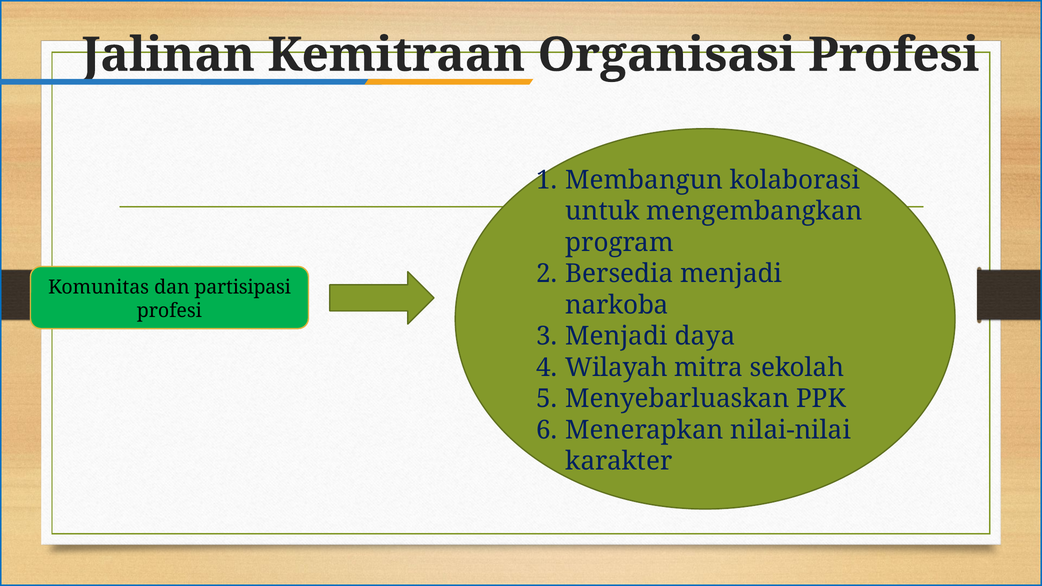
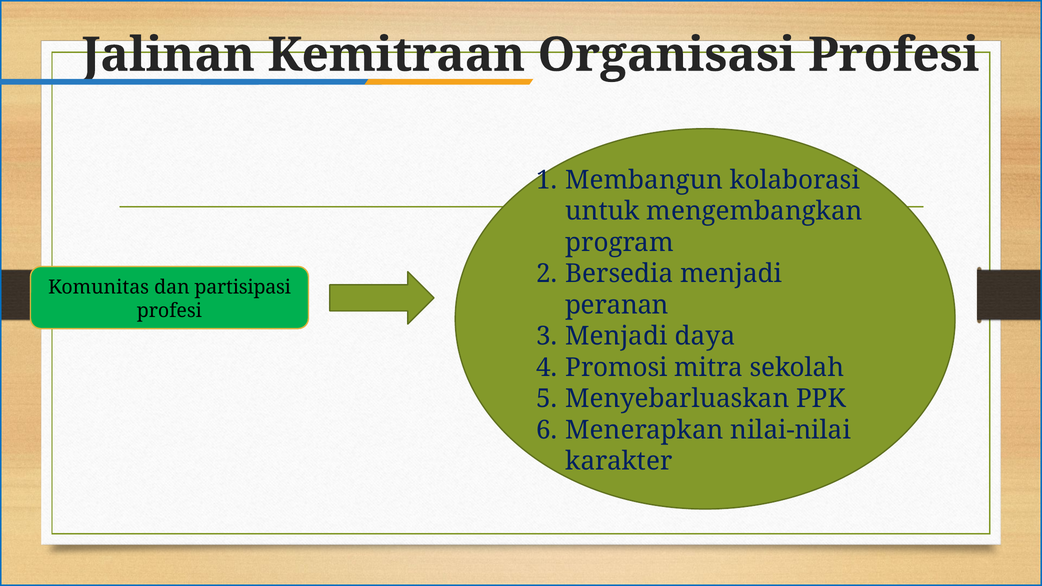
narkoba: narkoba -> peranan
Wilayah: Wilayah -> Promosi
